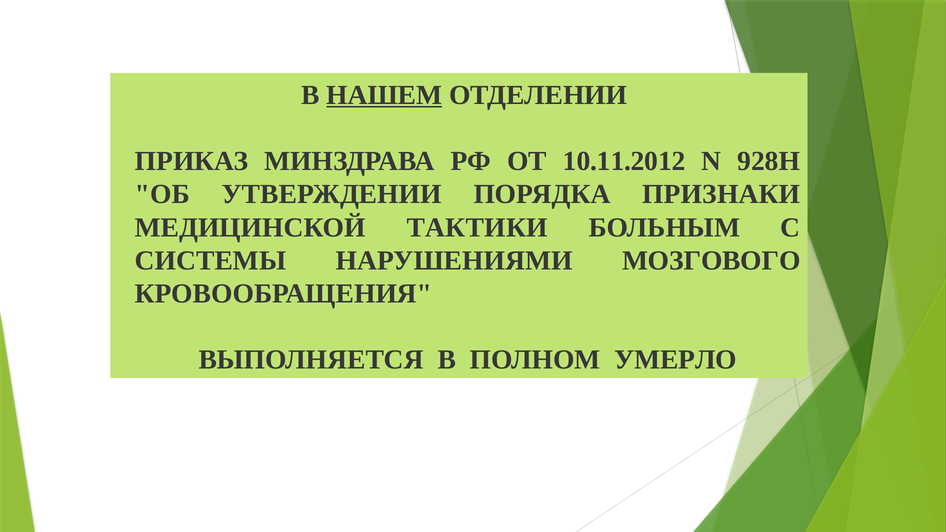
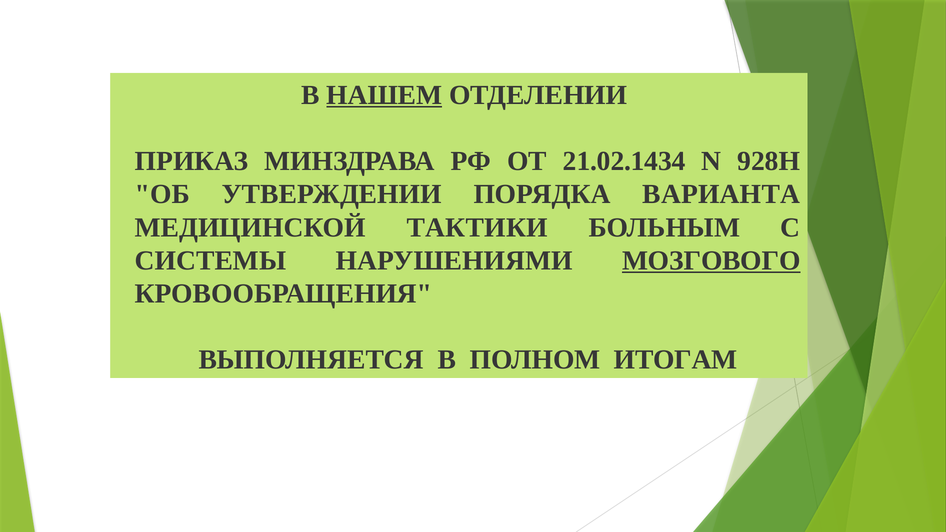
10.11.2012: 10.11.2012 -> 21.02.1434
ПРИЗНАКИ: ПРИЗНАКИ -> ВАРИАНТА
МОЗГОВОГО underline: none -> present
УМЕРЛО: УМЕРЛО -> ИТОГАМ
